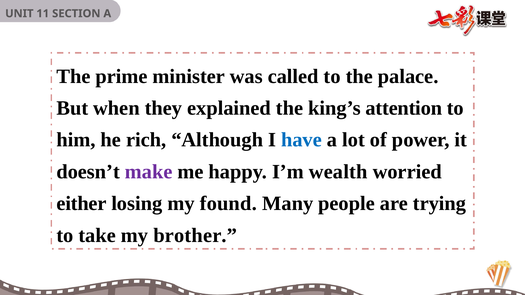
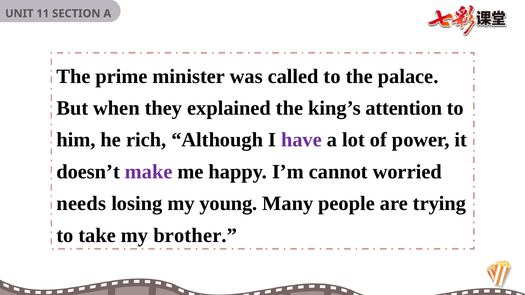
have colour: blue -> purple
wealth: wealth -> cannot
either: either -> needs
found: found -> young
